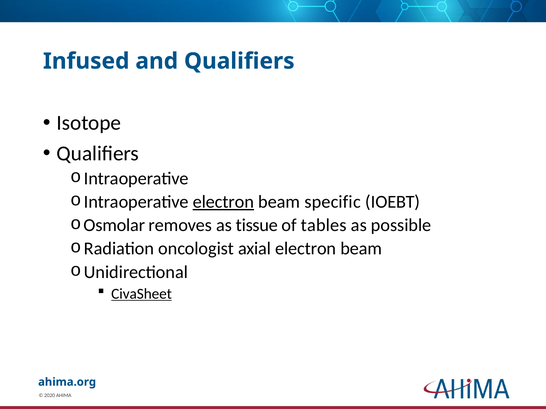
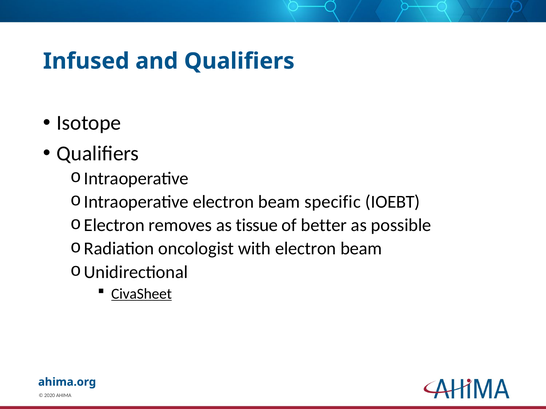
electron at (223, 202) underline: present -> none
Osmolar at (114, 225): Osmolar -> Electron
tables: tables -> better
axial: axial -> with
